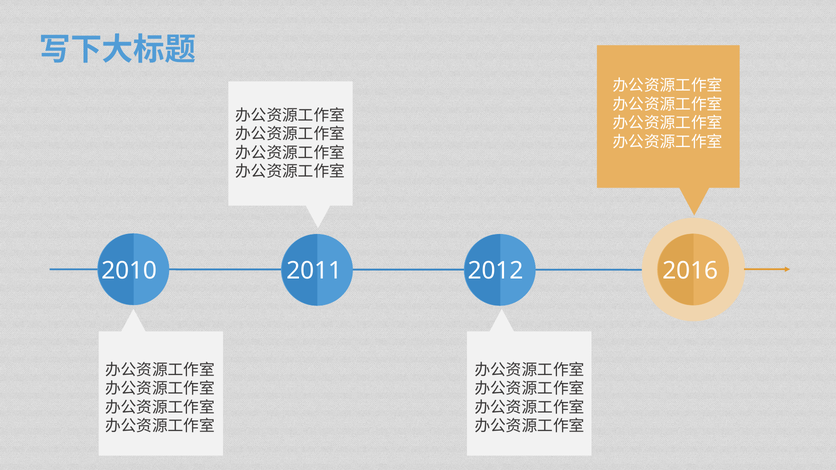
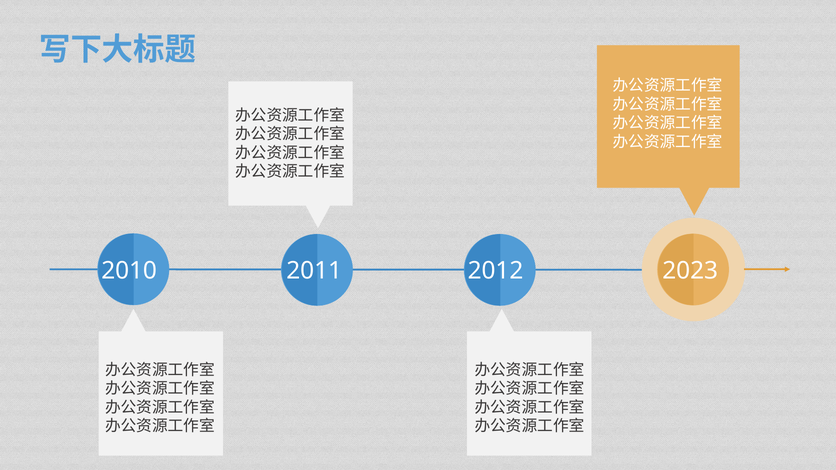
2016: 2016 -> 2023
